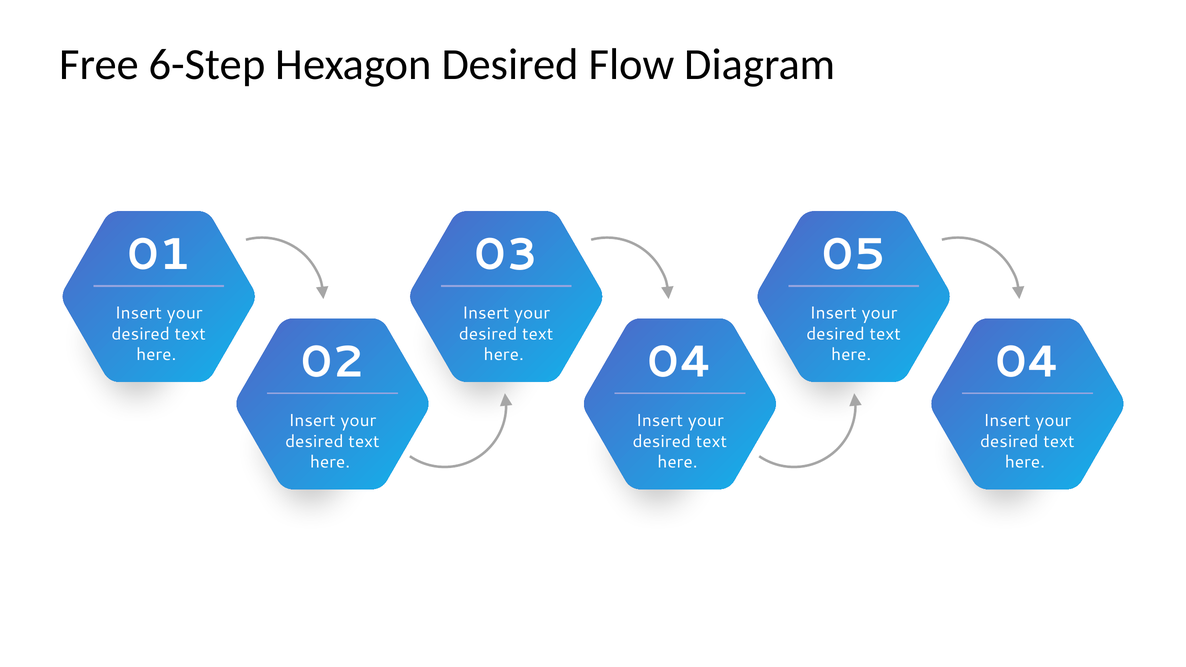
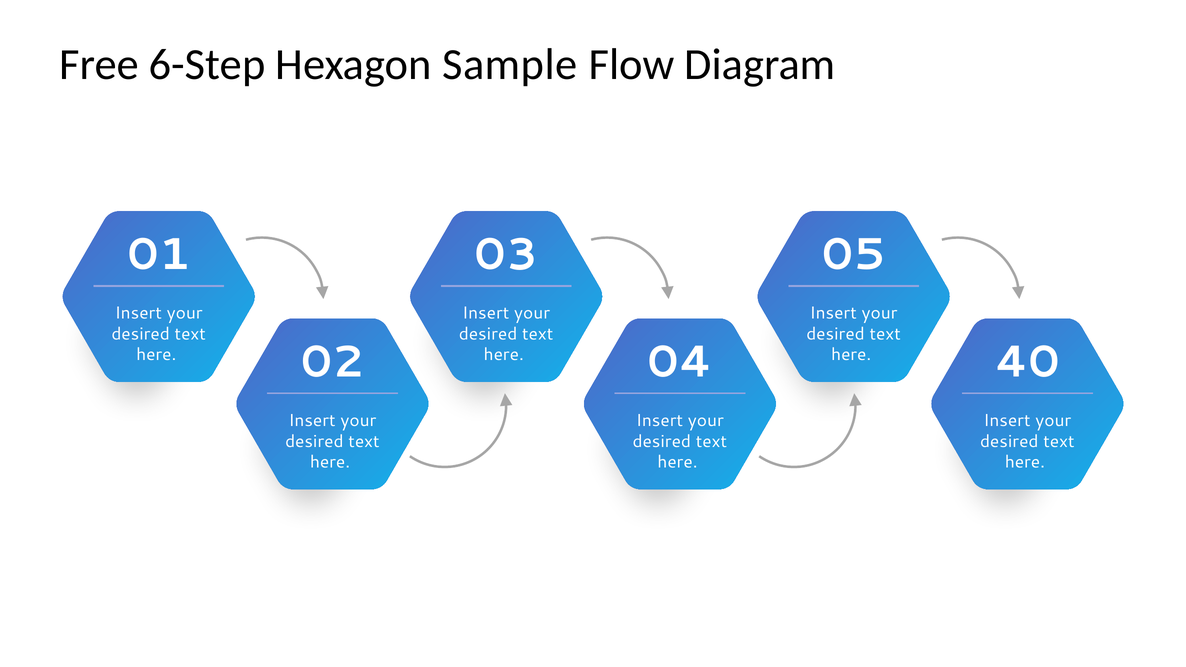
Hexagon Desired: Desired -> Sample
04 at (1028, 362): 04 -> 40
